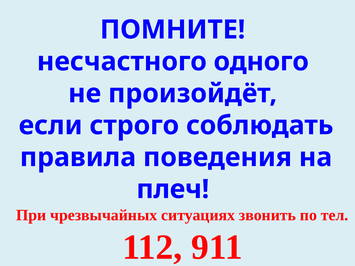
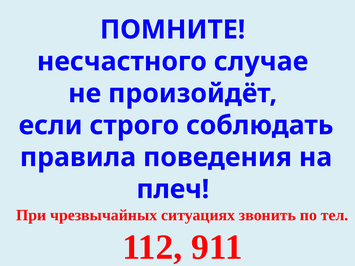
одного: одного -> случае
